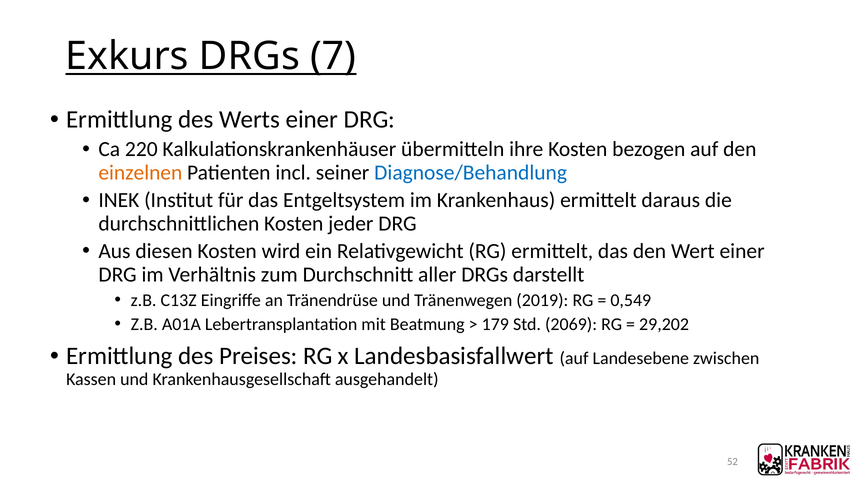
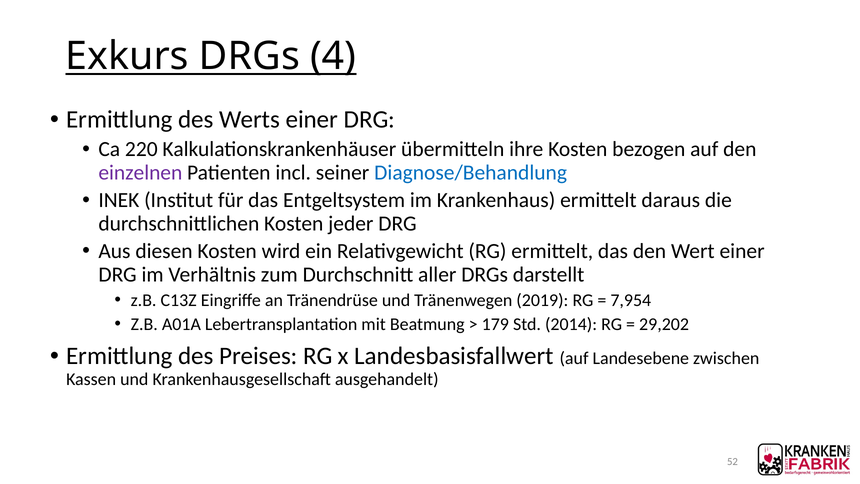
7: 7 -> 4
einzelnen colour: orange -> purple
0,549: 0,549 -> 7,954
2069: 2069 -> 2014
